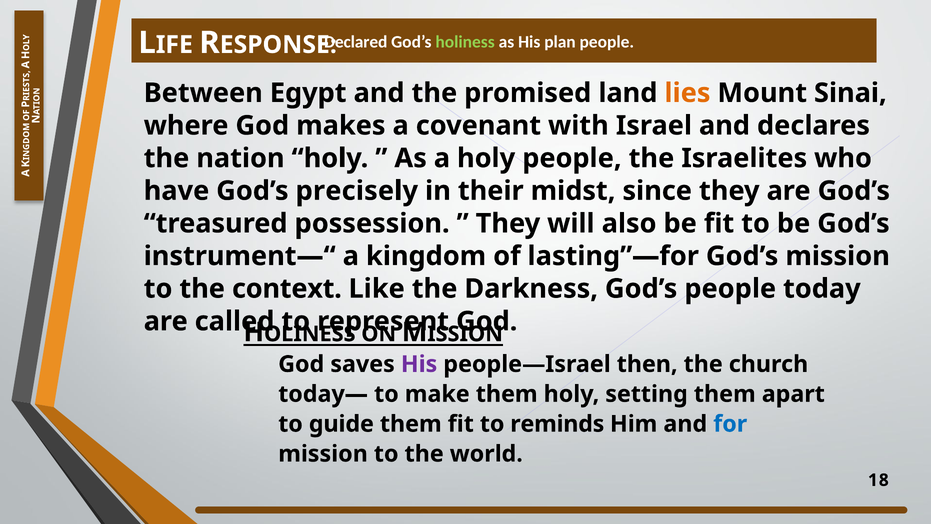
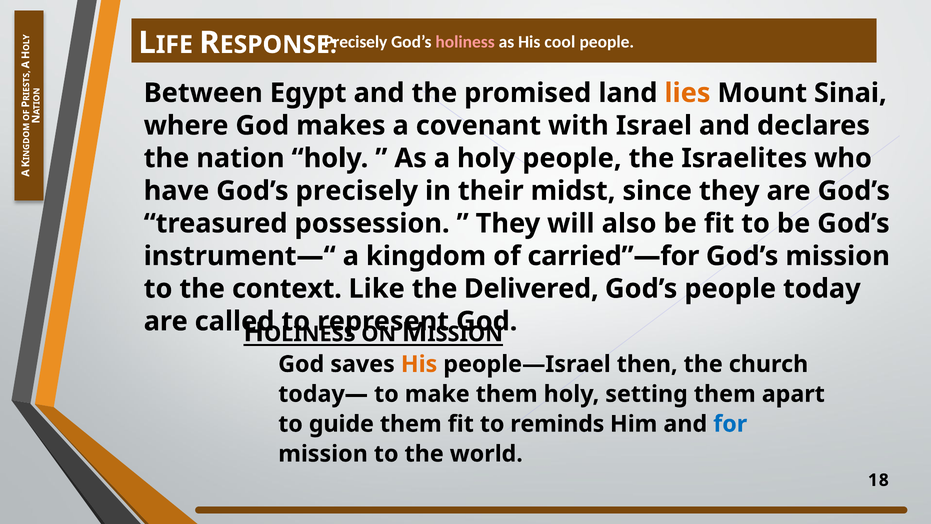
Declared at (356, 42): Declared -> Precisely
holiness colour: light green -> pink
plan: plan -> cool
lasting”—for: lasting”—for -> carried”—for
Darkness: Darkness -> Delivered
His at (419, 364) colour: purple -> orange
